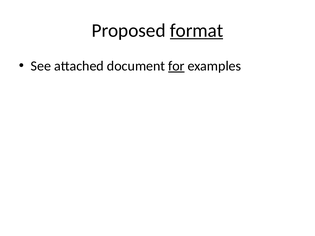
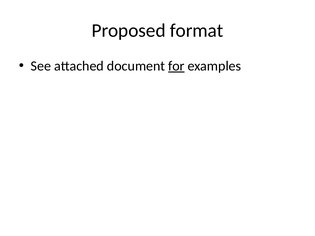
format underline: present -> none
